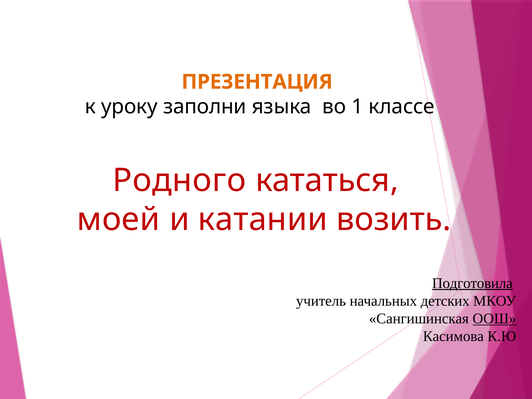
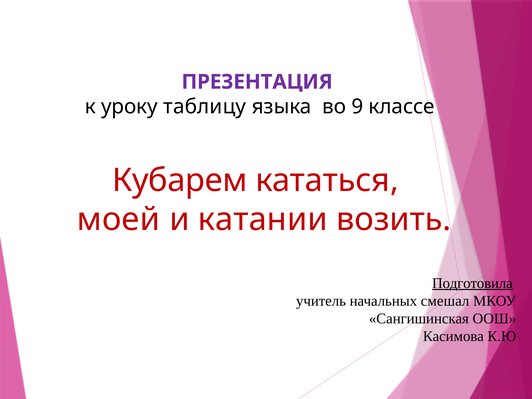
ПРЕЗЕНТАЦИЯ colour: orange -> purple
заполни: заполни -> таблицу
1: 1 -> 9
Родного: Родного -> Кубарем
детских: детских -> смешал
ООШ underline: present -> none
